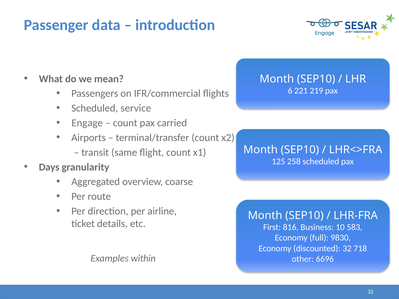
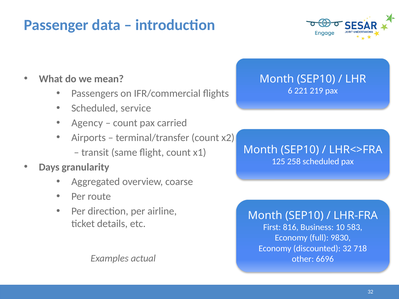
Engage: Engage -> Agency
within: within -> actual
